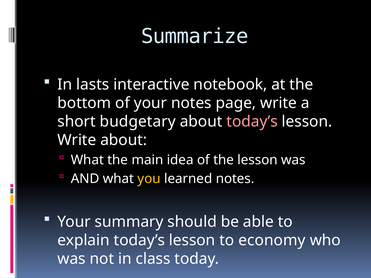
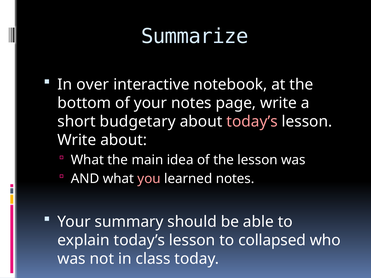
lasts: lasts -> over
you colour: yellow -> pink
economy: economy -> collapsed
